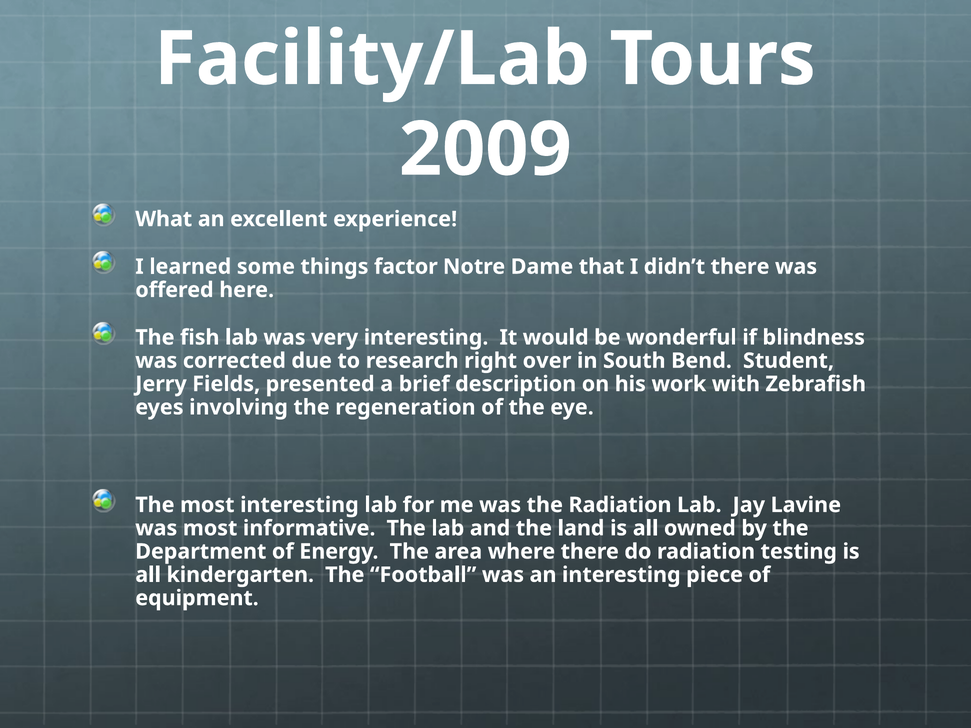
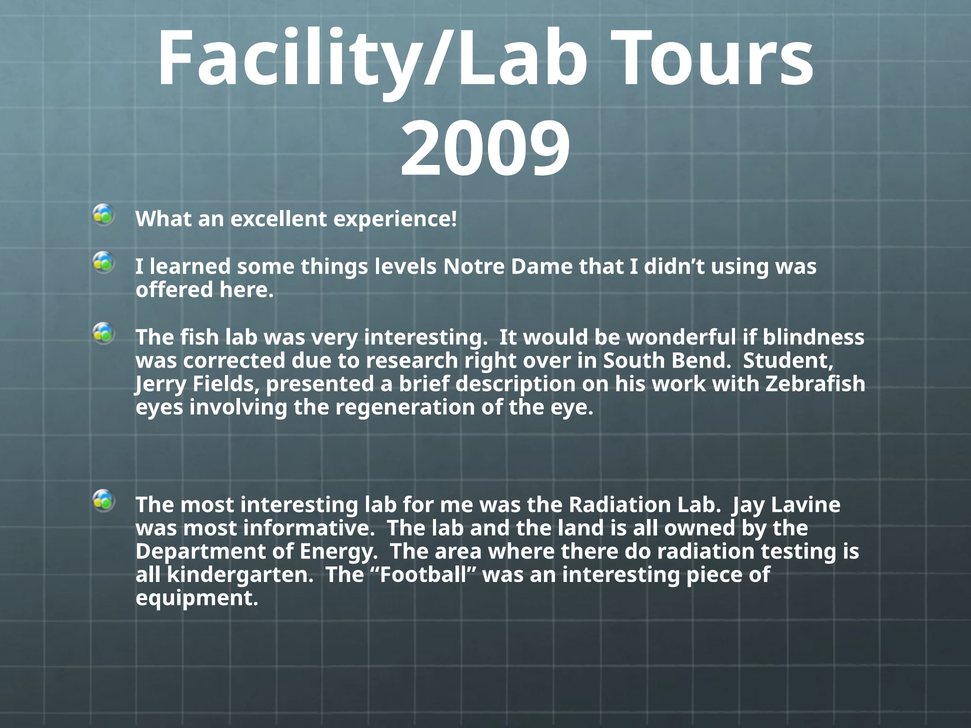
factor: factor -> levels
didn’t there: there -> using
